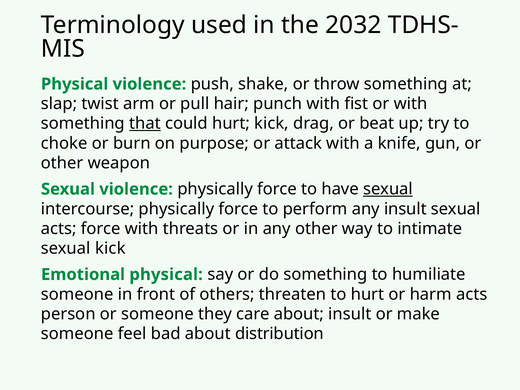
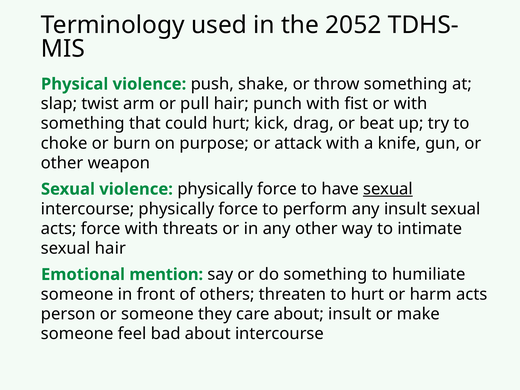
2032: 2032 -> 2052
that underline: present -> none
sexual kick: kick -> hair
Emotional physical: physical -> mention
about distribution: distribution -> intercourse
